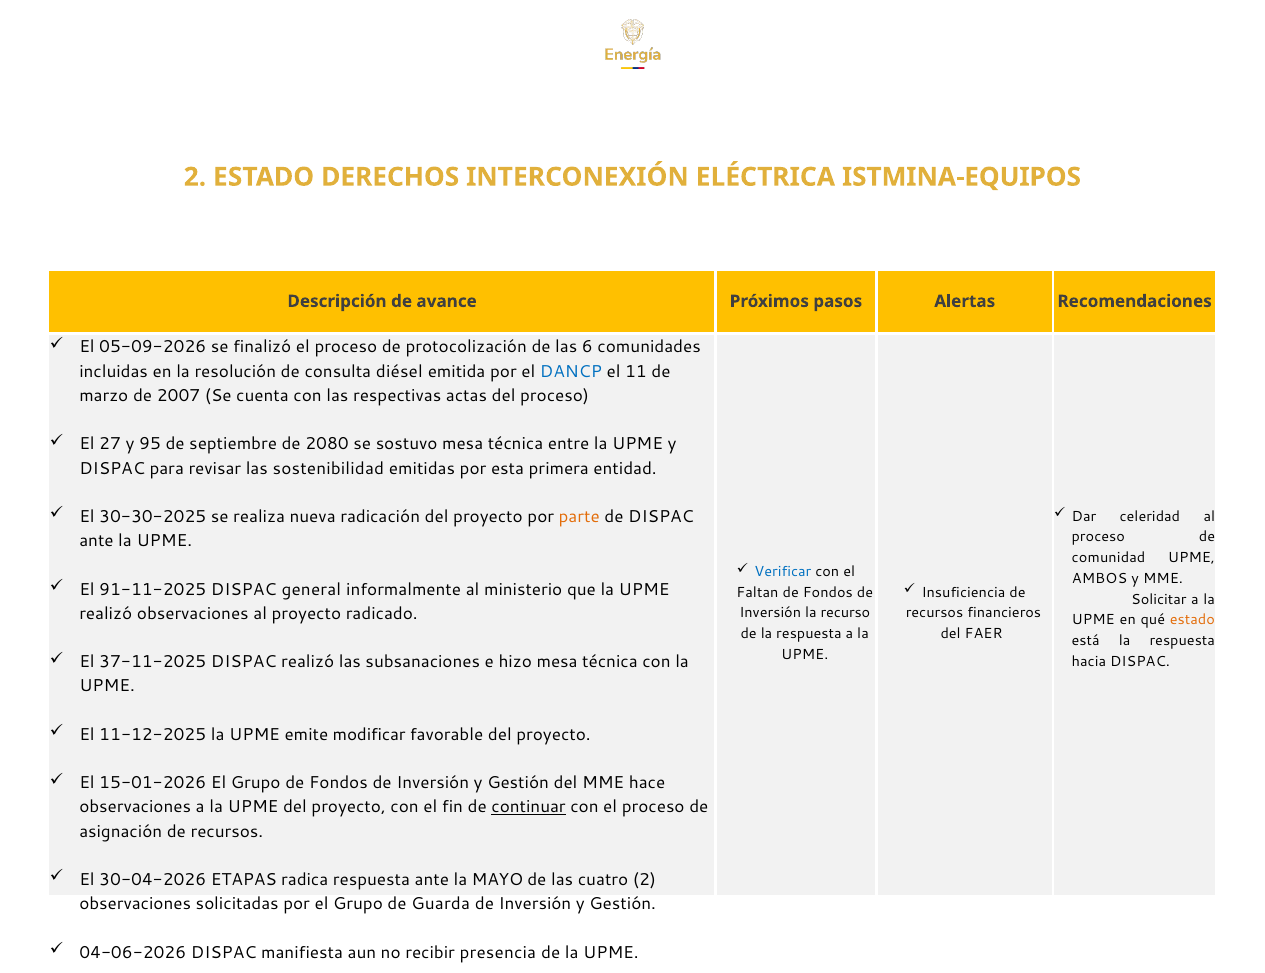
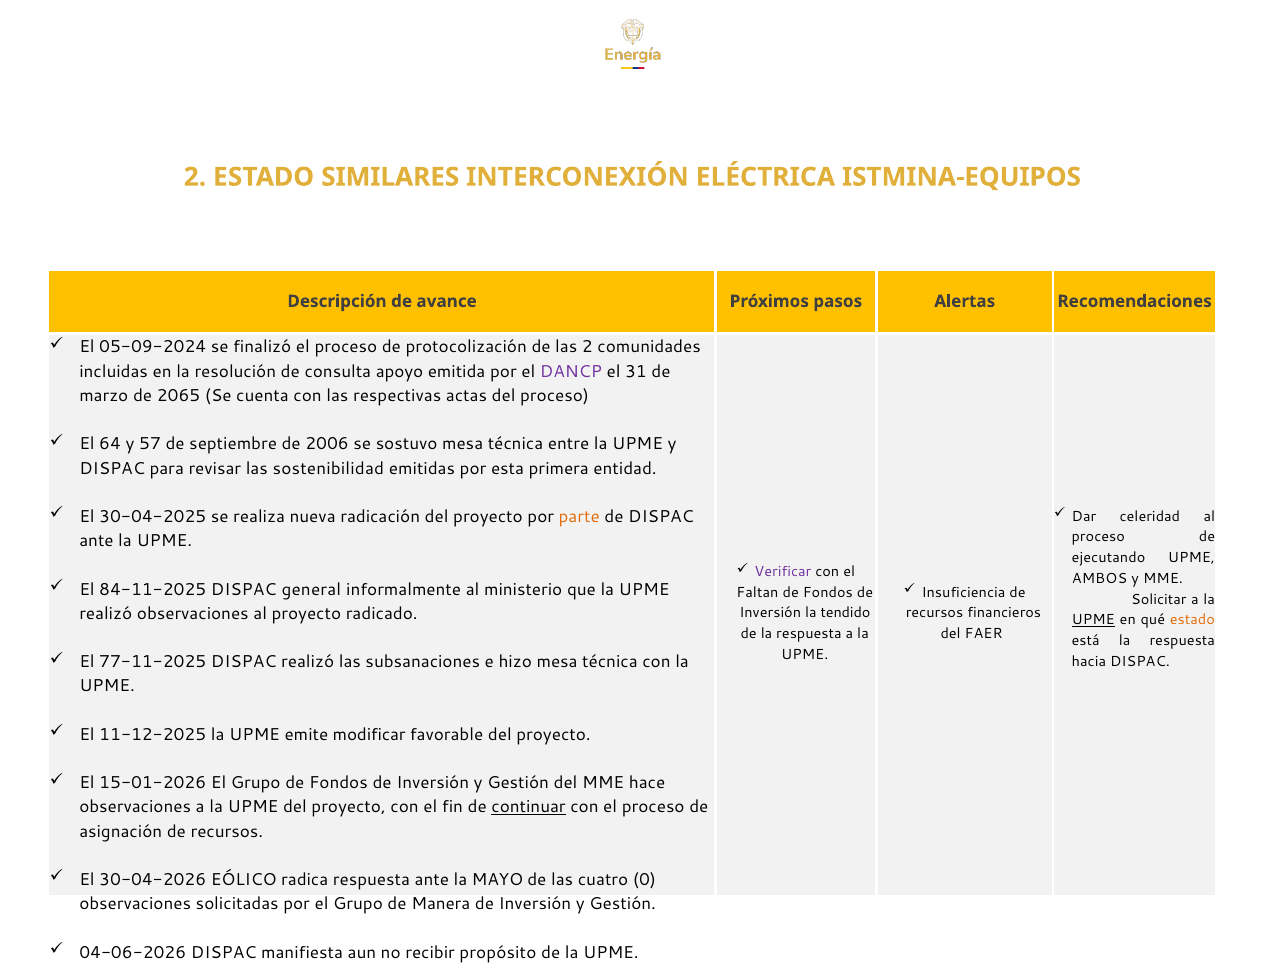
DERECHOS: DERECHOS -> SIMILARES
05-09-2026: 05-09-2026 -> 05-09-2024
las 6: 6 -> 2
diésel: diésel -> apoyo
DANCP colour: blue -> purple
11: 11 -> 31
2007: 2007 -> 2065
27: 27 -> 64
95: 95 -> 57
2080: 2080 -> 2006
30-30-2025: 30-30-2025 -> 30-04-2025
comunidad: comunidad -> ejecutando
Verificar colour: blue -> purple
91-11-2025: 91-11-2025 -> 84-11-2025
recurso: recurso -> tendido
UPME at (1093, 620) underline: none -> present
37-11-2025: 37-11-2025 -> 77-11-2025
ETAPAS: ETAPAS -> EÓLICO
cuatro 2: 2 -> 0
Guarda: Guarda -> Manera
presencia: presencia -> propósito
